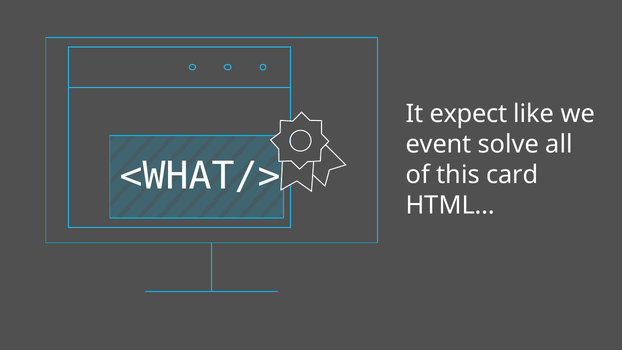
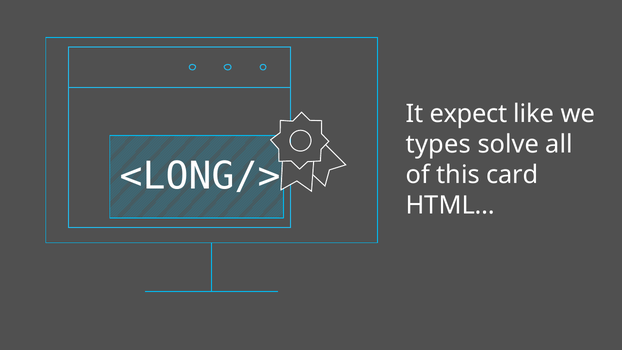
event: event -> types
<WHAT/>: <WHAT/> -> <LONG/>
